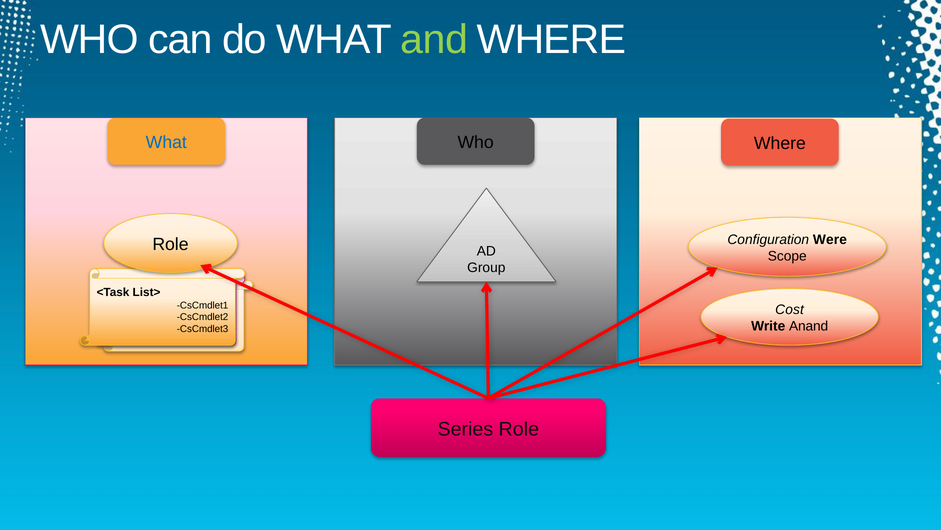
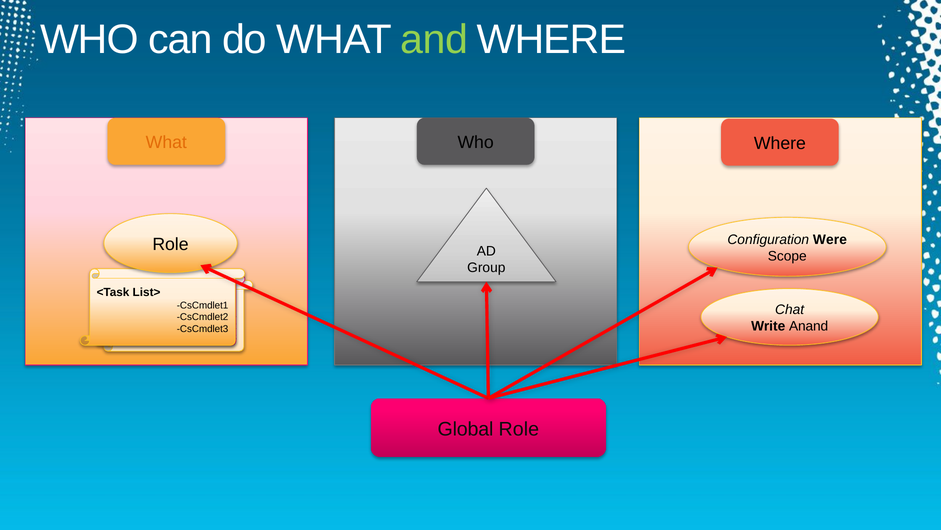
What at (166, 142) colour: blue -> orange
Cost: Cost -> Chat
Series: Series -> Global
